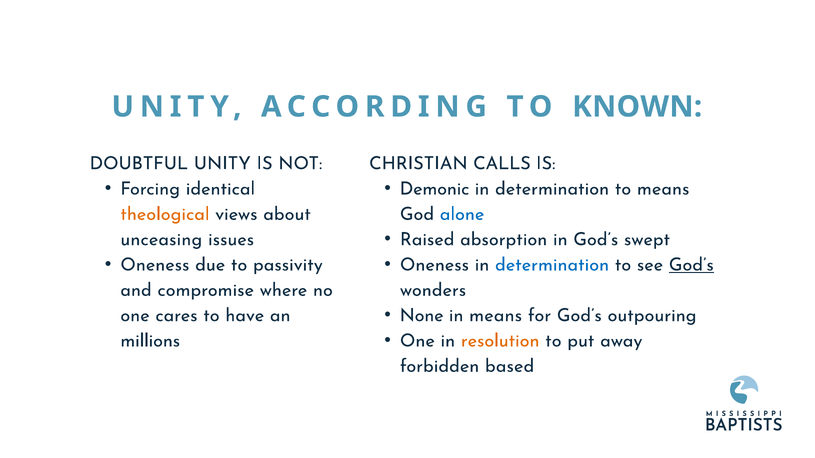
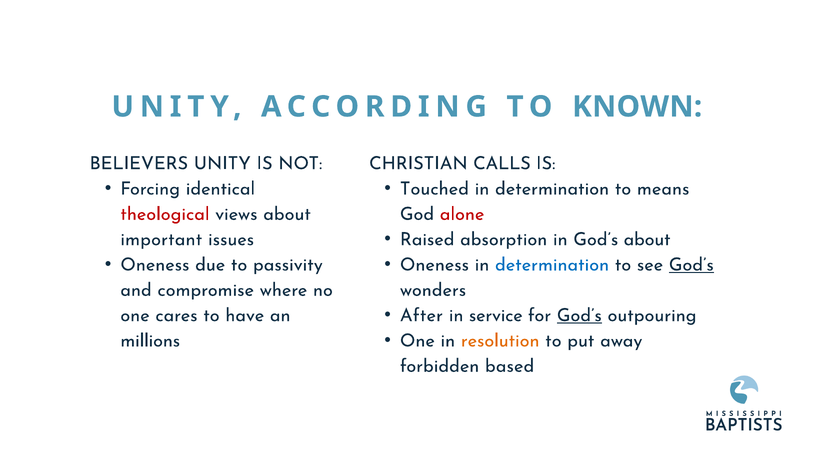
DOUBTFUL: DOUBTFUL -> BELIEVERS
Demonic: Demonic -> Touched
theological colour: orange -> red
alone colour: blue -> red
God’s swept: swept -> about
unceasing: unceasing -> important
None: None -> After
in means: means -> service
God’s at (579, 315) underline: none -> present
